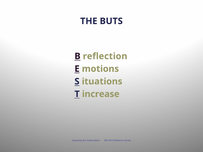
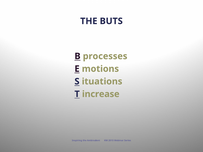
reflection: reflection -> processes
